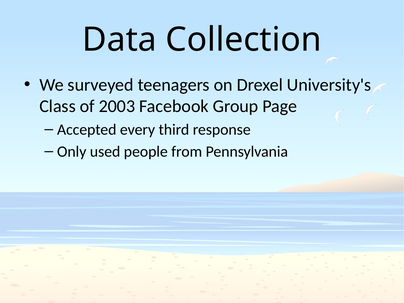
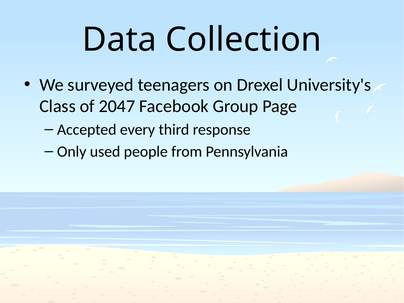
2003: 2003 -> 2047
